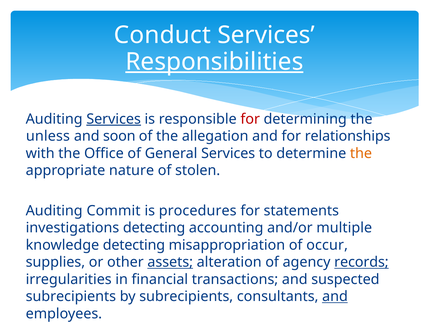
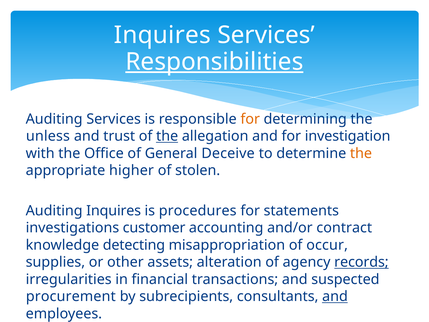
Conduct at (162, 35): Conduct -> Inquires
Services at (114, 119) underline: present -> none
for at (250, 119) colour: red -> orange
soon: soon -> trust
the at (167, 136) underline: none -> present
relationships: relationships -> investigation
General Services: Services -> Deceive
nature: nature -> higher
Auditing Commit: Commit -> Inquires
investigations detecting: detecting -> customer
multiple: multiple -> contract
assets underline: present -> none
subrecipients at (71, 296): subrecipients -> procurement
